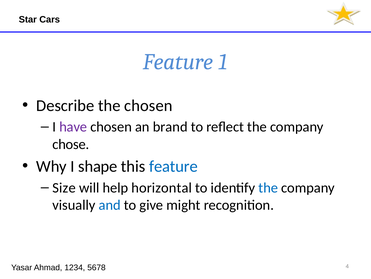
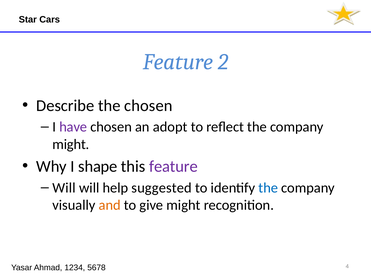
1: 1 -> 2
brand: brand -> adopt
chose at (71, 144): chose -> might
feature at (173, 166) colour: blue -> purple
Size at (64, 187): Size -> Will
horizontal: horizontal -> suggested
and colour: blue -> orange
